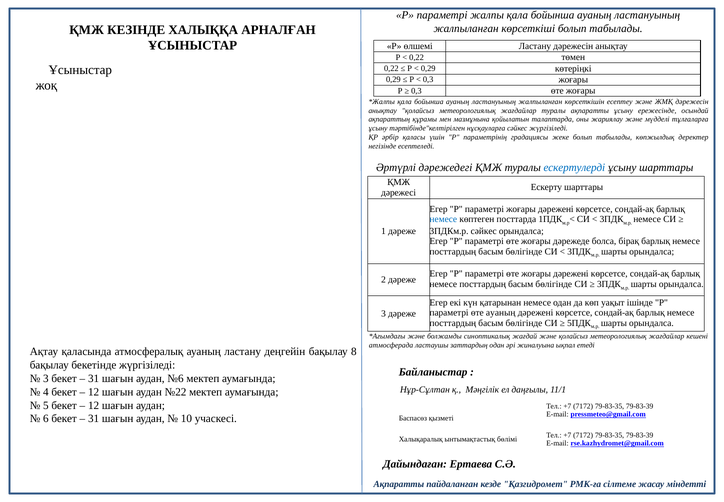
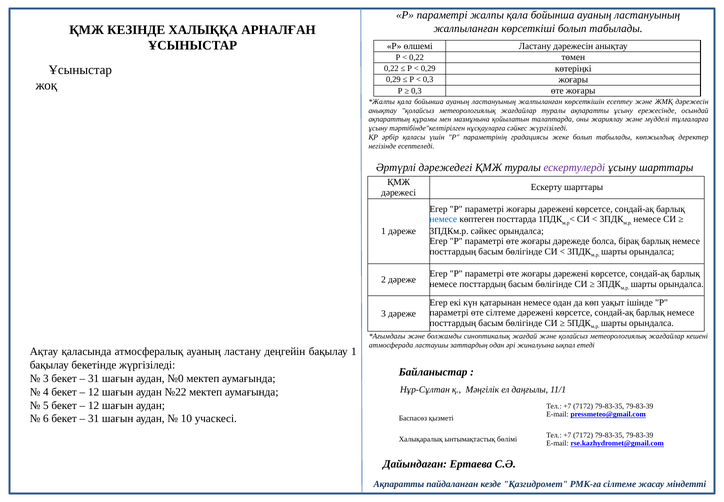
ескертулерді colour: blue -> purple
өте ауаның: ауаның -> сілтеме
бақылау 8: 8 -> 1
№6: №6 -> №0
